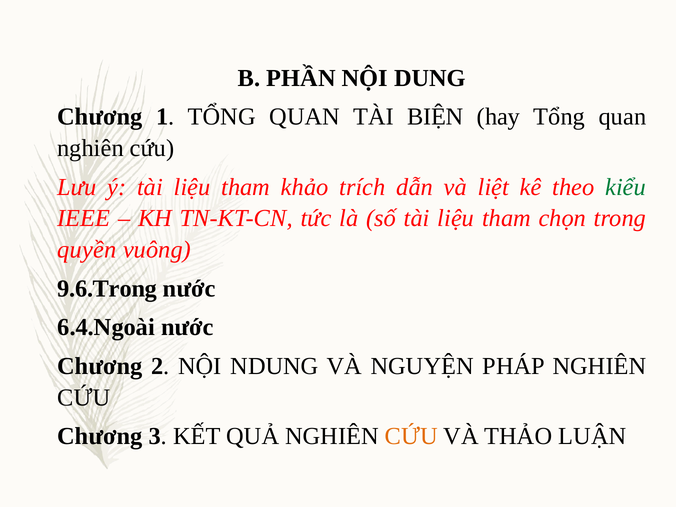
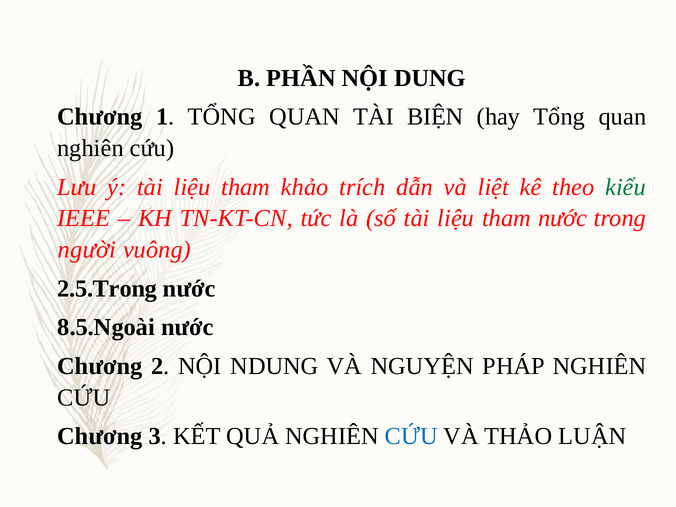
tham chọn: chọn -> nước
quyền: quyền -> người
9.6.Trong: 9.6.Trong -> 2.5.Trong
6.4.Ngoài: 6.4.Ngoài -> 8.5.Ngoài
CỨU at (411, 436) colour: orange -> blue
